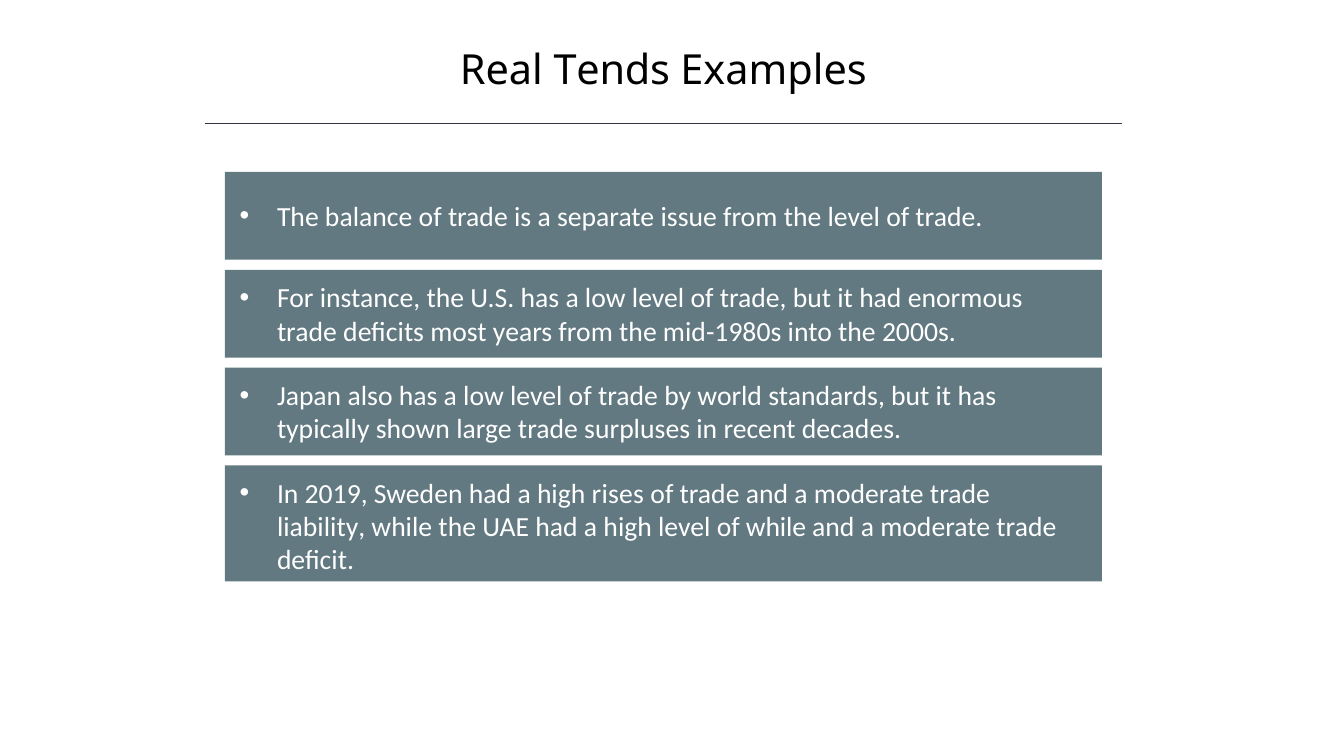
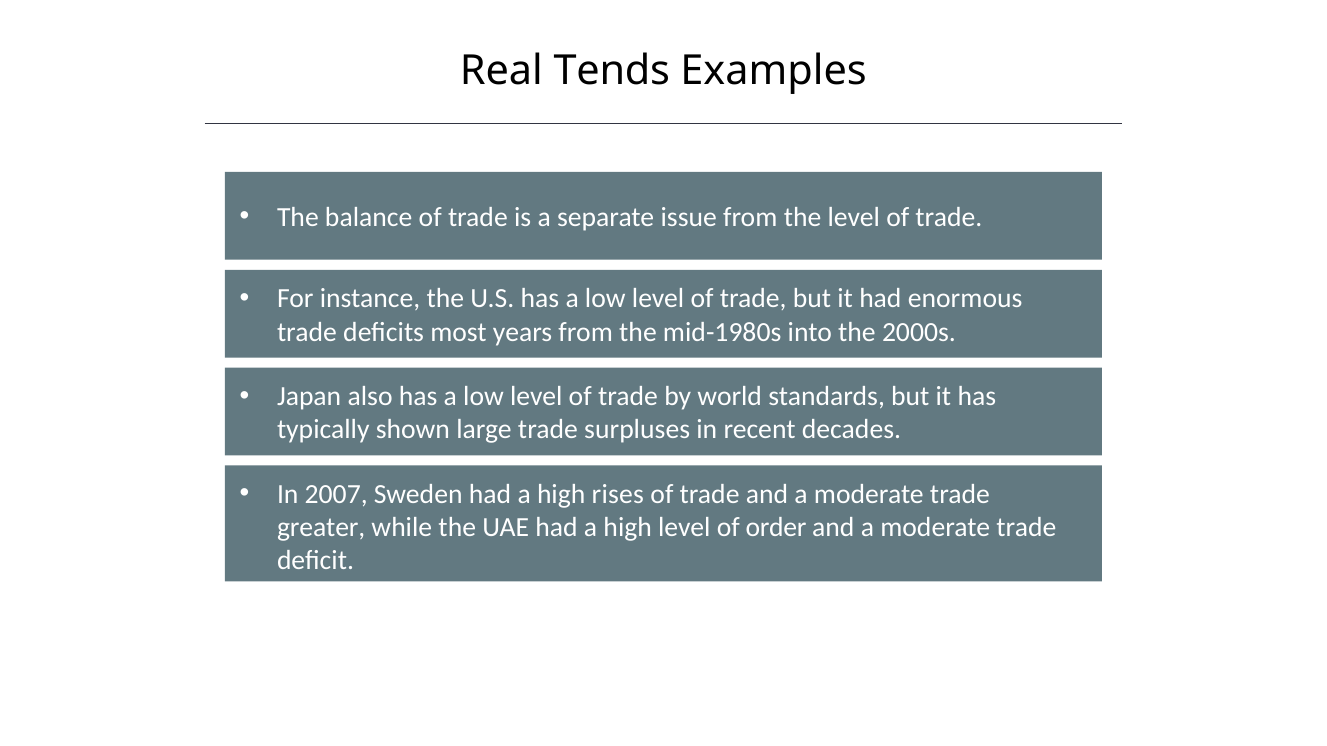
2019: 2019 -> 2007
liability: liability -> greater
of while: while -> order
